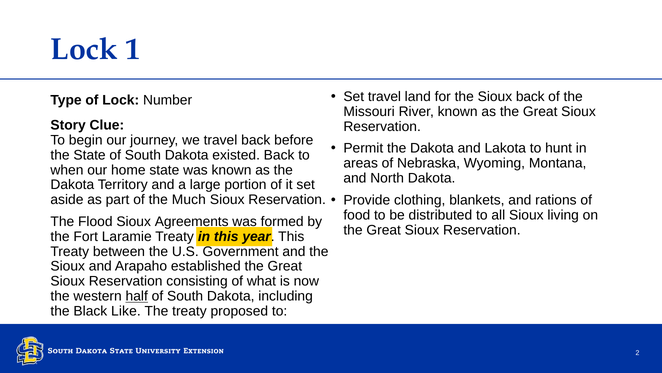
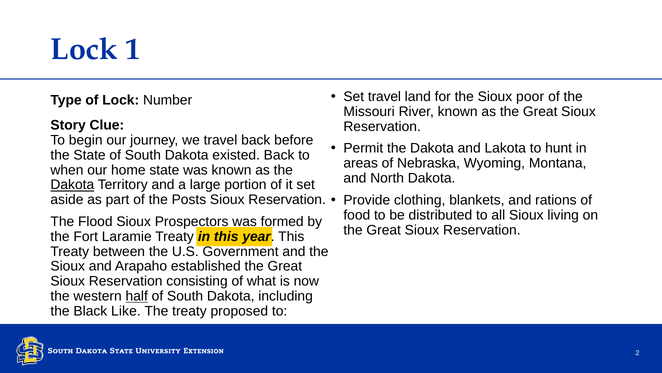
Sioux back: back -> poor
Dakota at (72, 185) underline: none -> present
Much: Much -> Posts
Agreements: Agreements -> Prospectors
